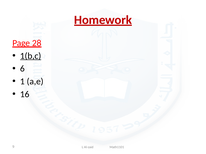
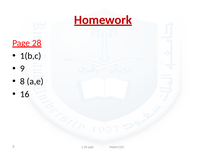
1(b,c underline: present -> none
6 at (22, 69): 6 -> 9
1: 1 -> 8
